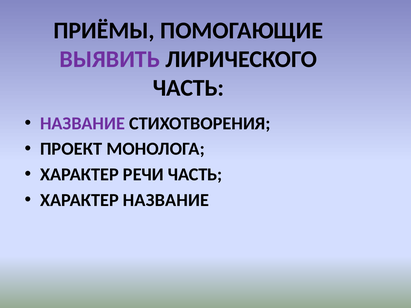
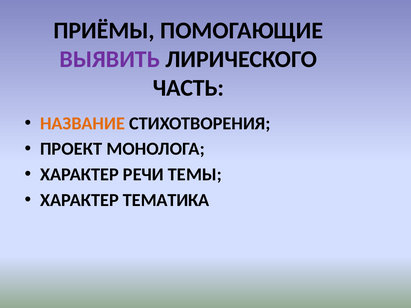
НАЗВАНИЕ at (83, 123) colour: purple -> orange
РЕЧИ ЧАСТЬ: ЧАСТЬ -> ТЕМЫ
ХАРАКТЕР НАЗВАНИЕ: НАЗВАНИЕ -> ТЕМАТИКА
